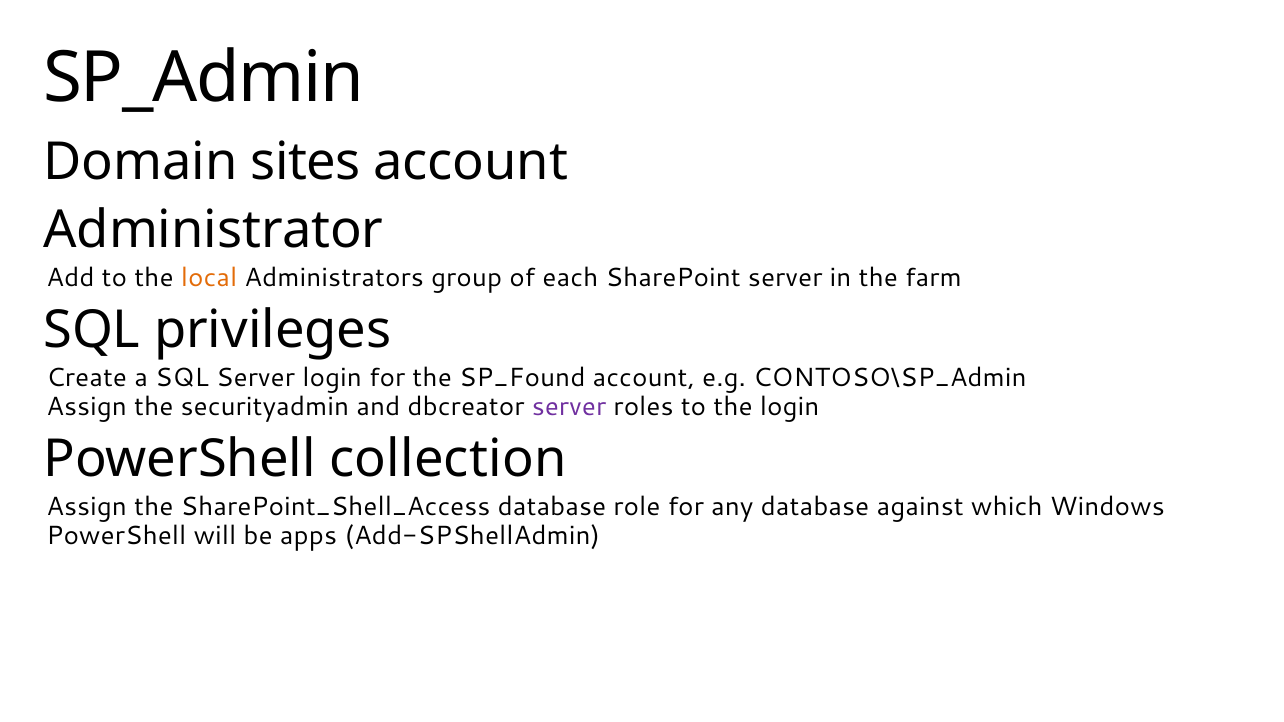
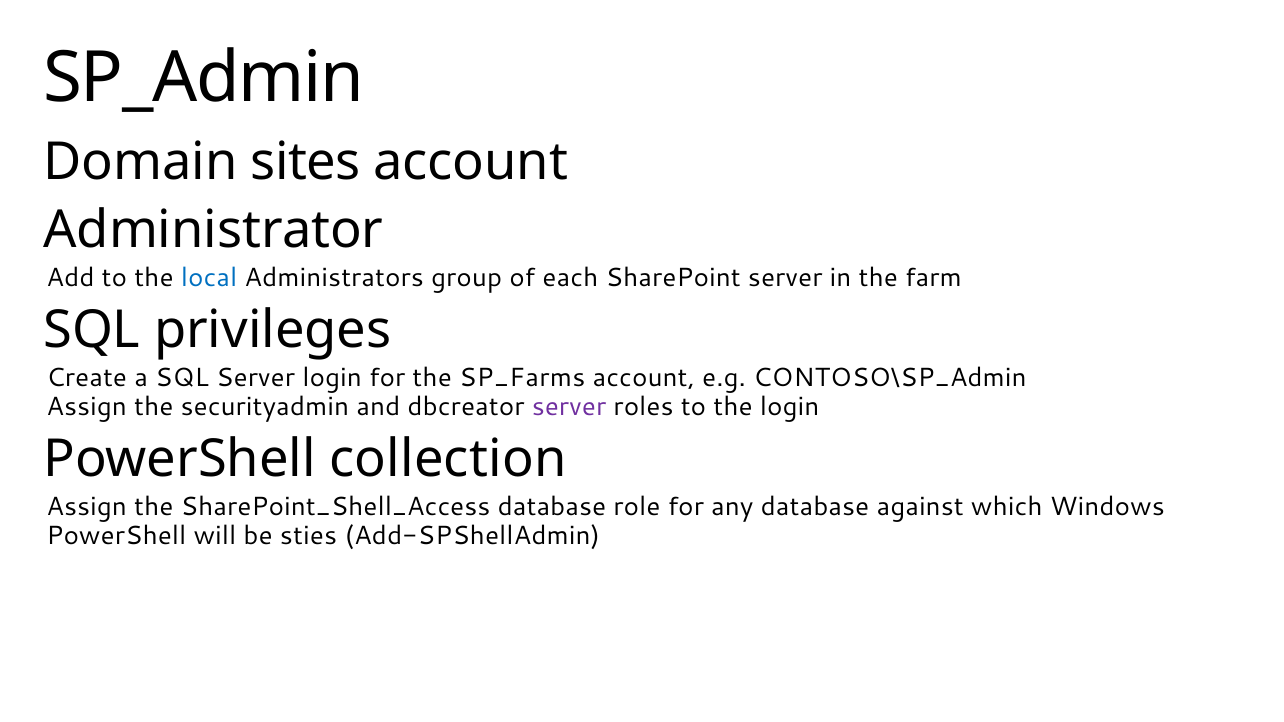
local colour: orange -> blue
SP_Found: SP_Found -> SP_Farms
apps: apps -> sties
